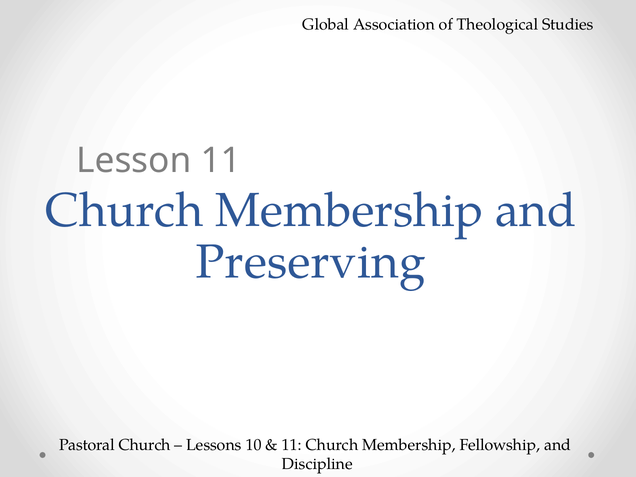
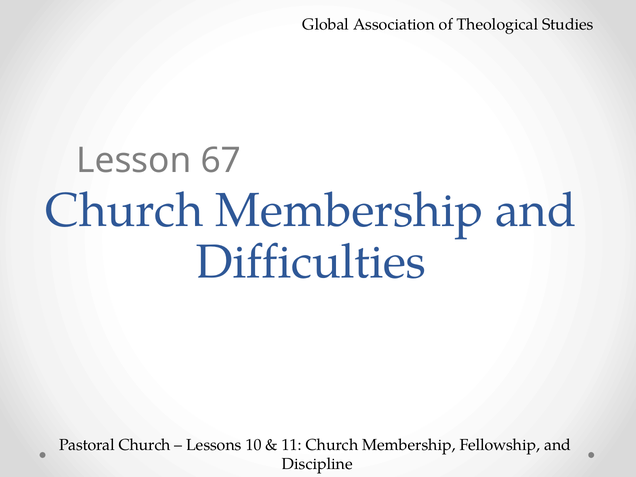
Lesson 11: 11 -> 67
Preserving: Preserving -> Difficulties
